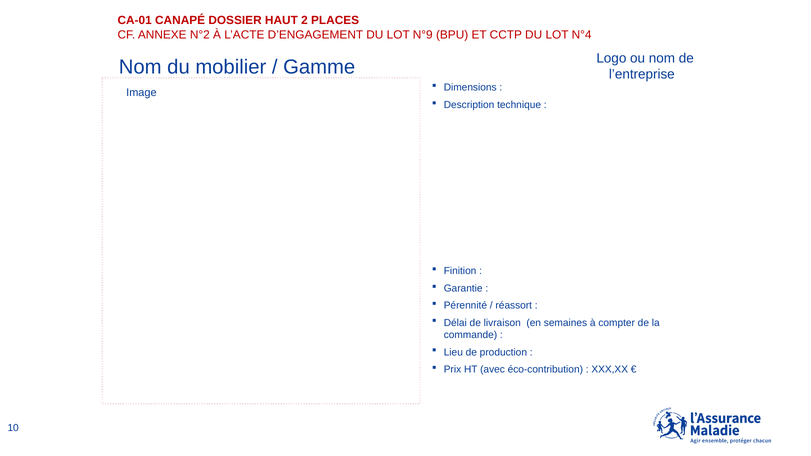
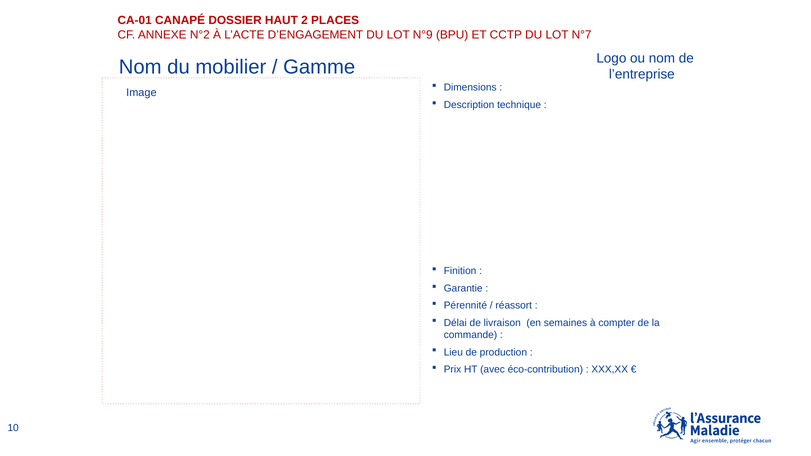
N°4: N°4 -> N°7
